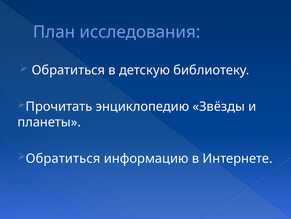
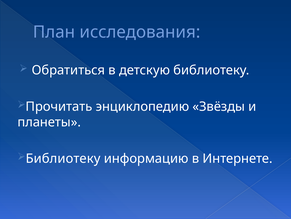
Обратиться at (63, 158): Обратиться -> Библиотеку
